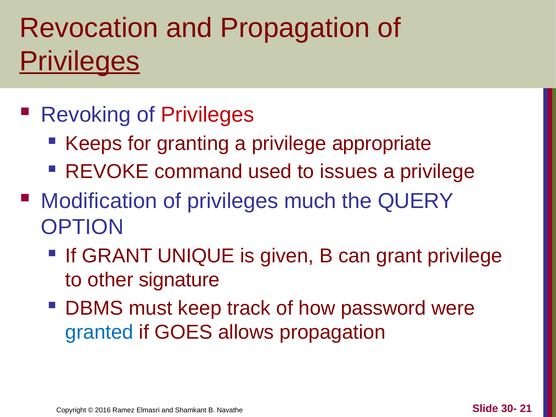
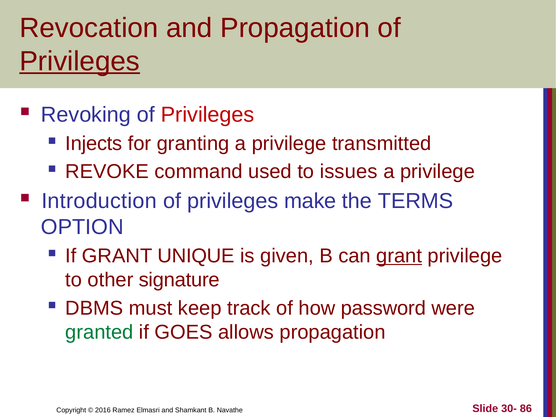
Keeps: Keeps -> Injects
appropriate: appropriate -> transmitted
Modification: Modification -> Introduction
much: much -> make
QUERY: QUERY -> TERMS
grant at (399, 256) underline: none -> present
granted colour: blue -> green
21: 21 -> 86
